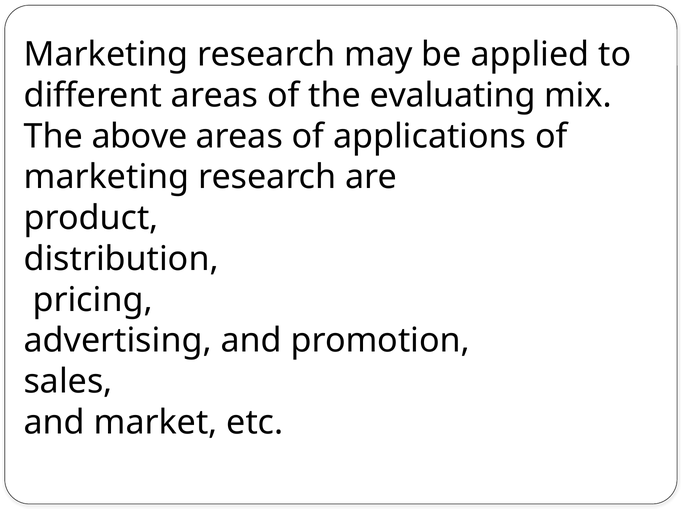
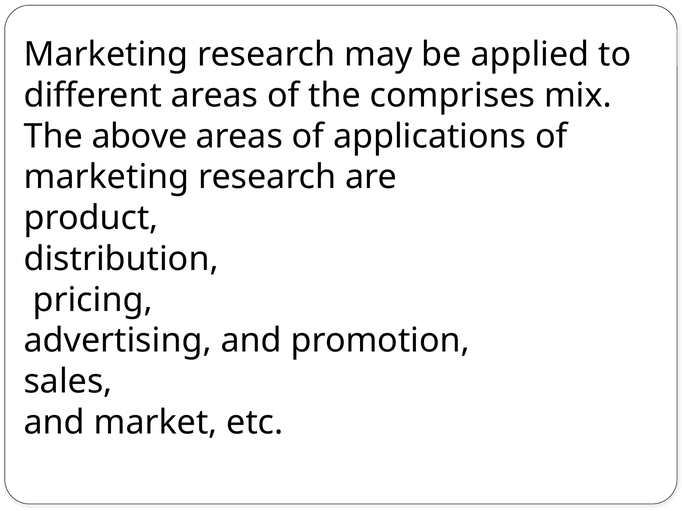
evaluating: evaluating -> comprises
